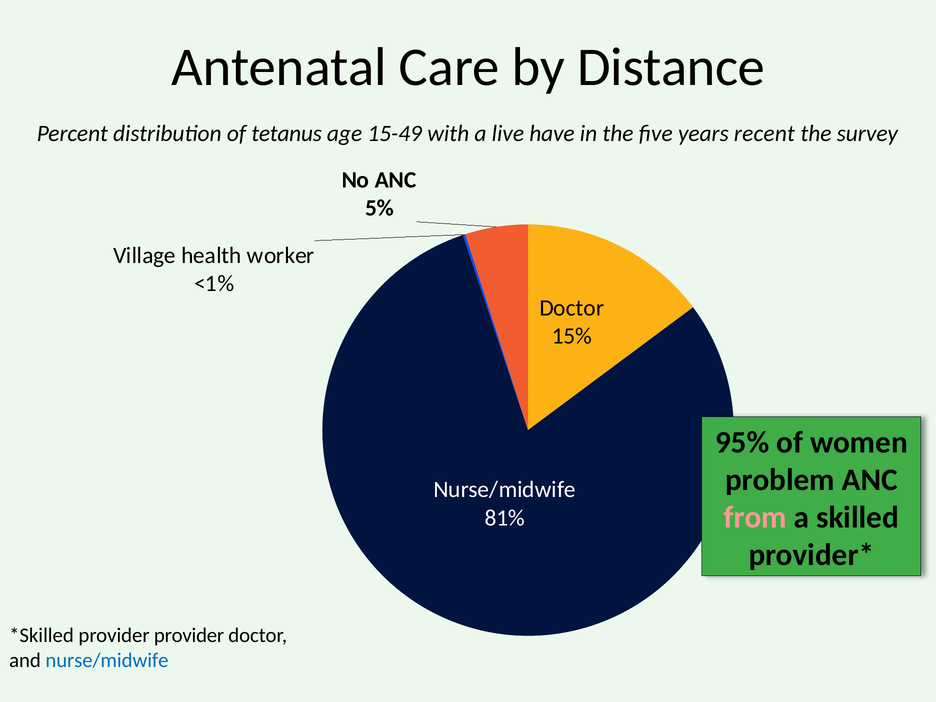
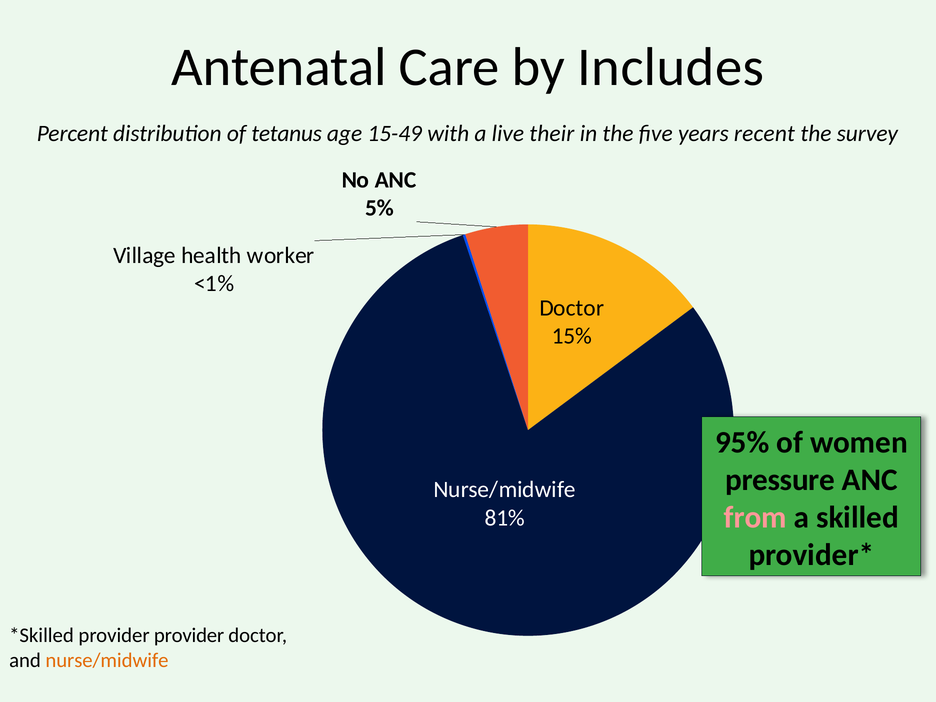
Distance: Distance -> Includes
have: have -> their
problem: problem -> pressure
nurse/midwife at (107, 660) colour: blue -> orange
